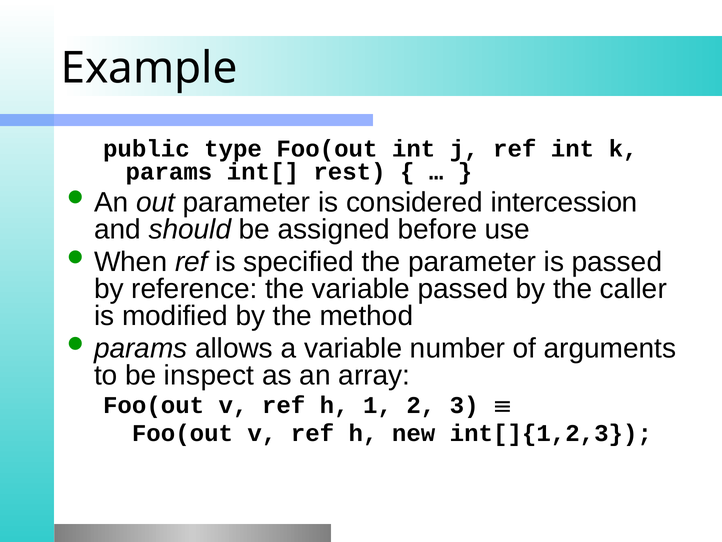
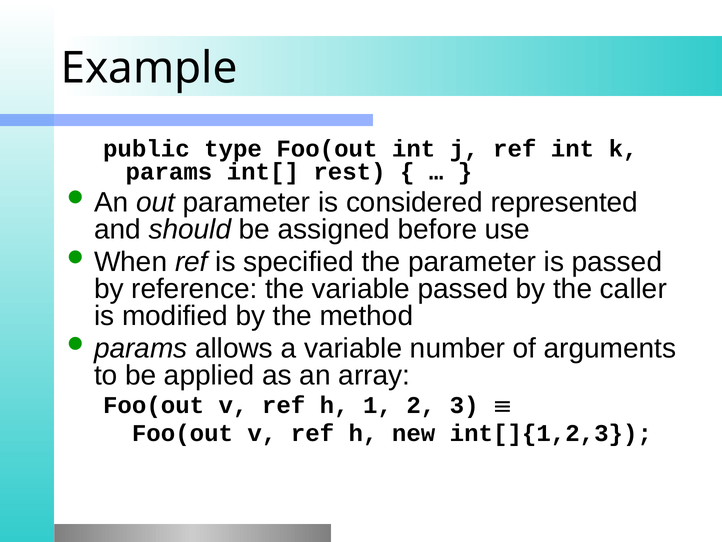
intercession: intercession -> represented
inspect: inspect -> applied
